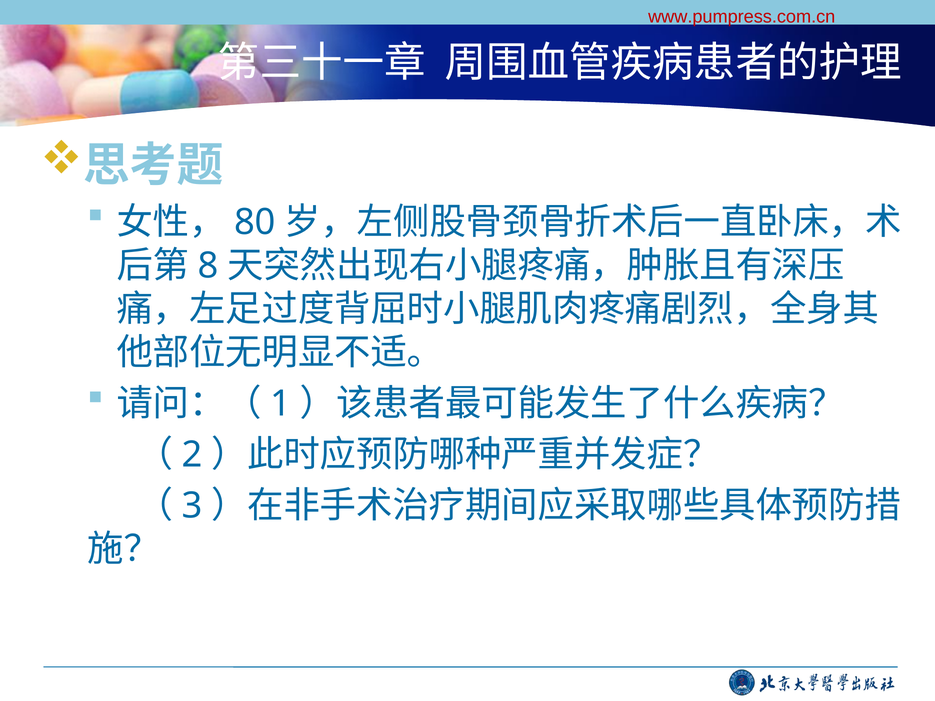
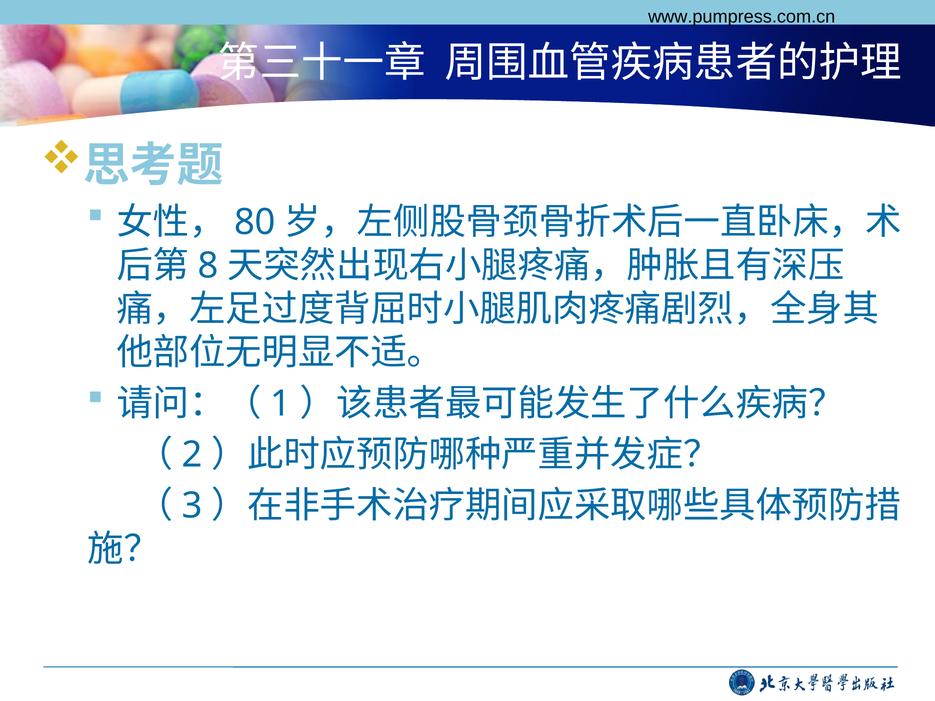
www.pumpress.com.cn colour: red -> black
